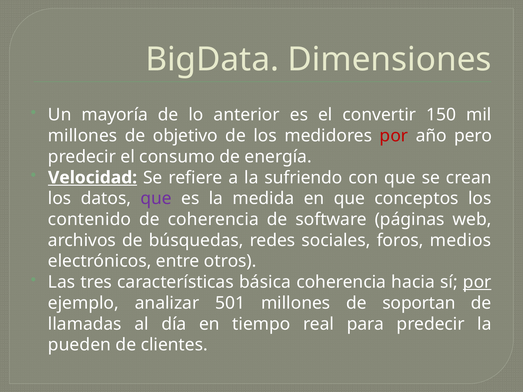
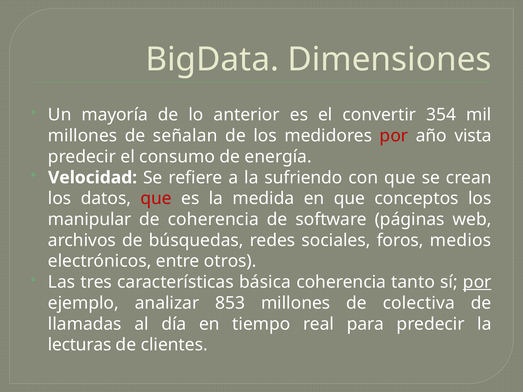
150: 150 -> 354
objetivo: objetivo -> señalan
pero: pero -> vista
Velocidad underline: present -> none
que at (156, 199) colour: purple -> red
contenido: contenido -> manipular
hacia: hacia -> tanto
501: 501 -> 853
soportan: soportan -> colectiva
pueden: pueden -> lecturas
